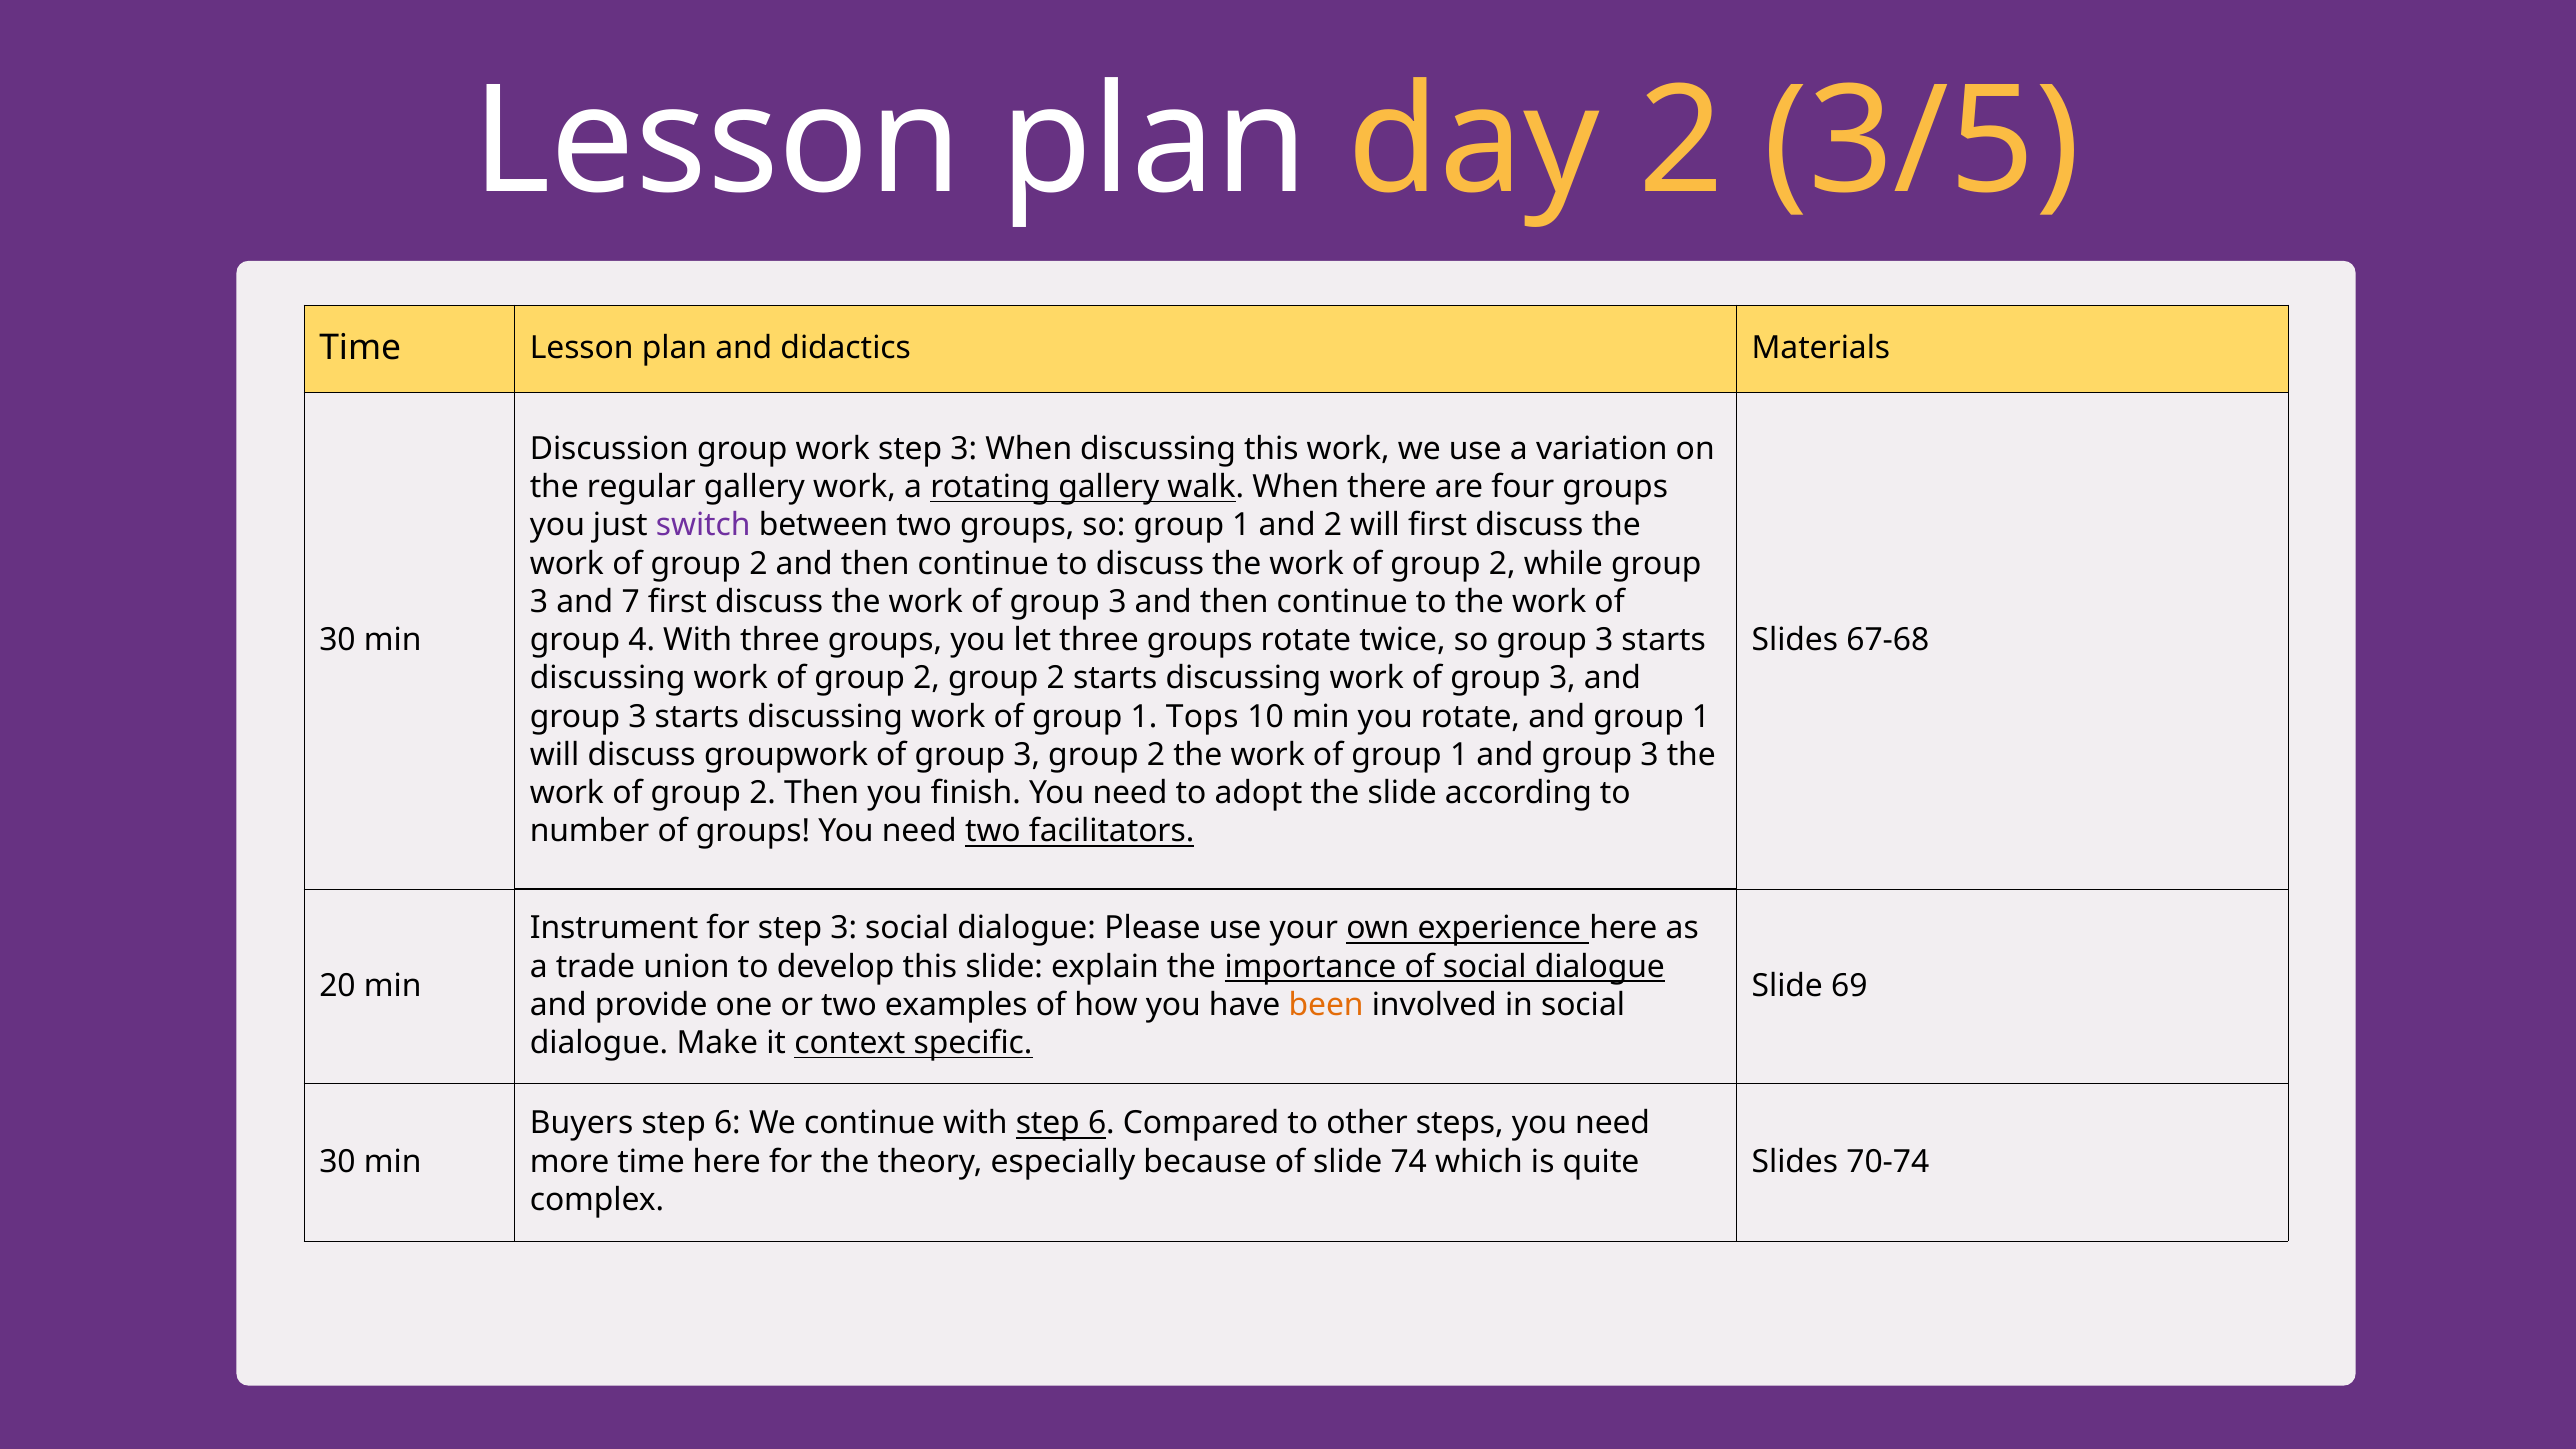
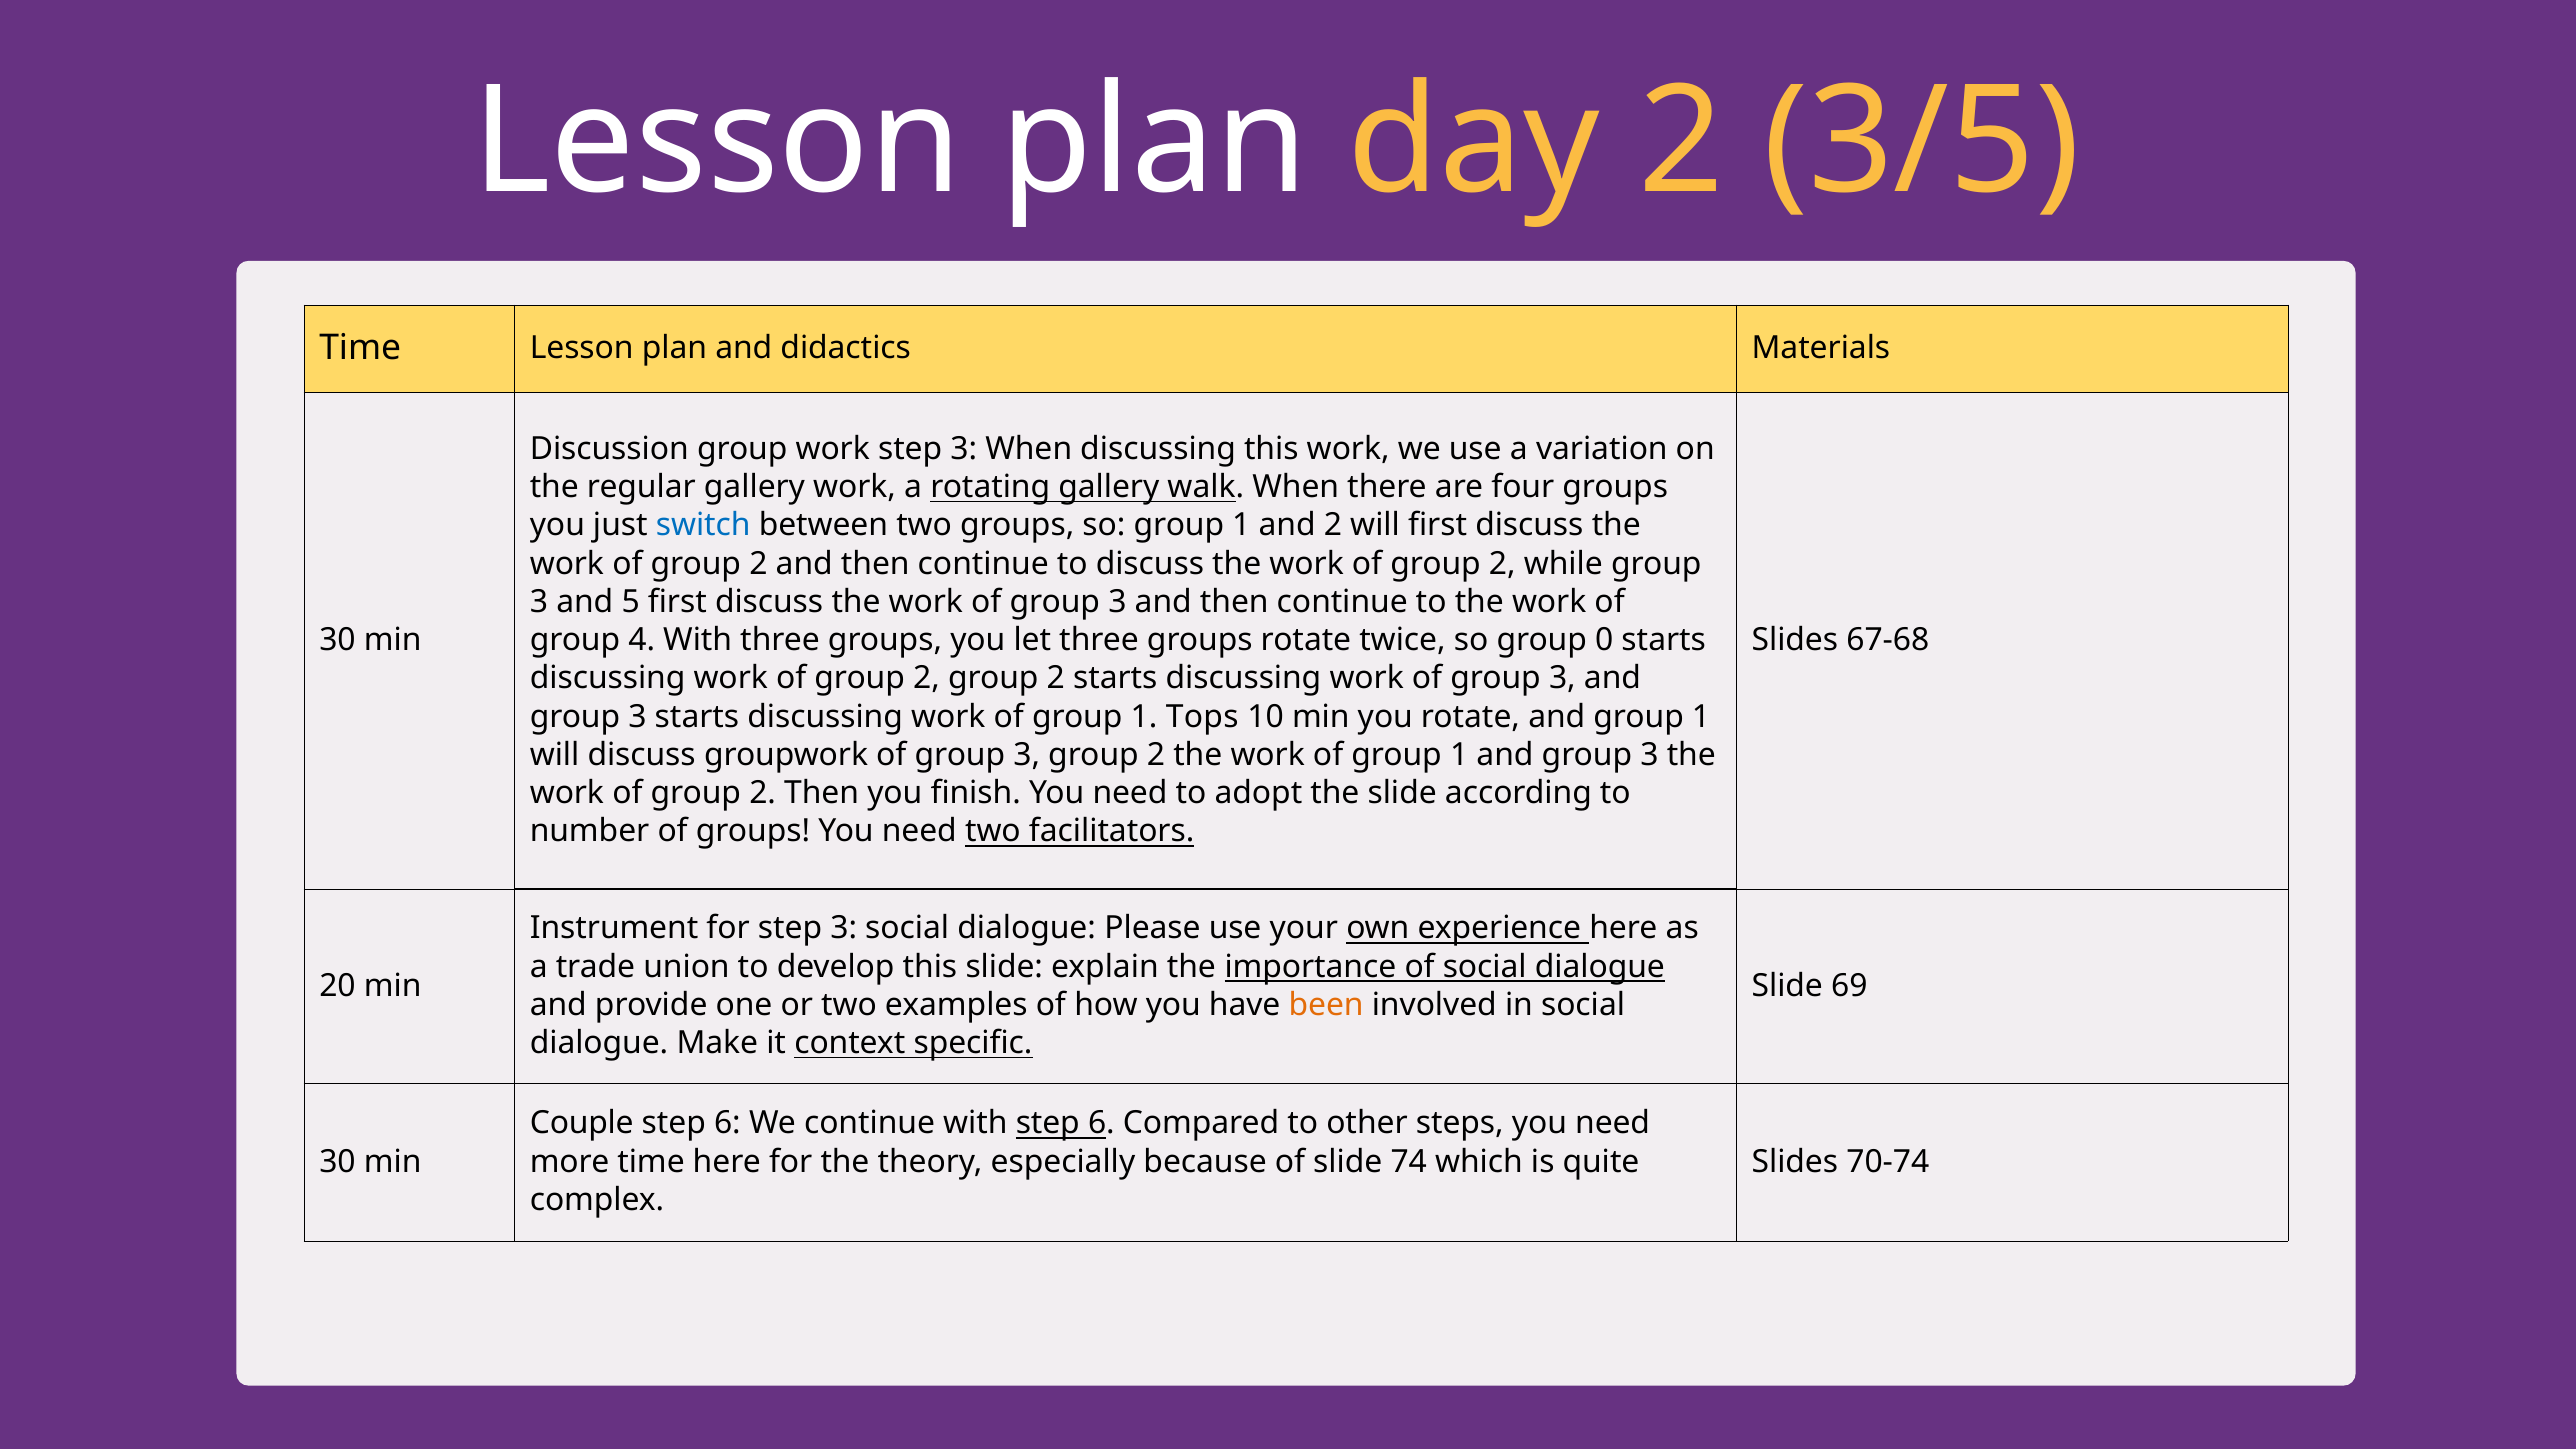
switch colour: purple -> blue
7: 7 -> 5
so group 3: 3 -> 0
Buyers: Buyers -> Couple
